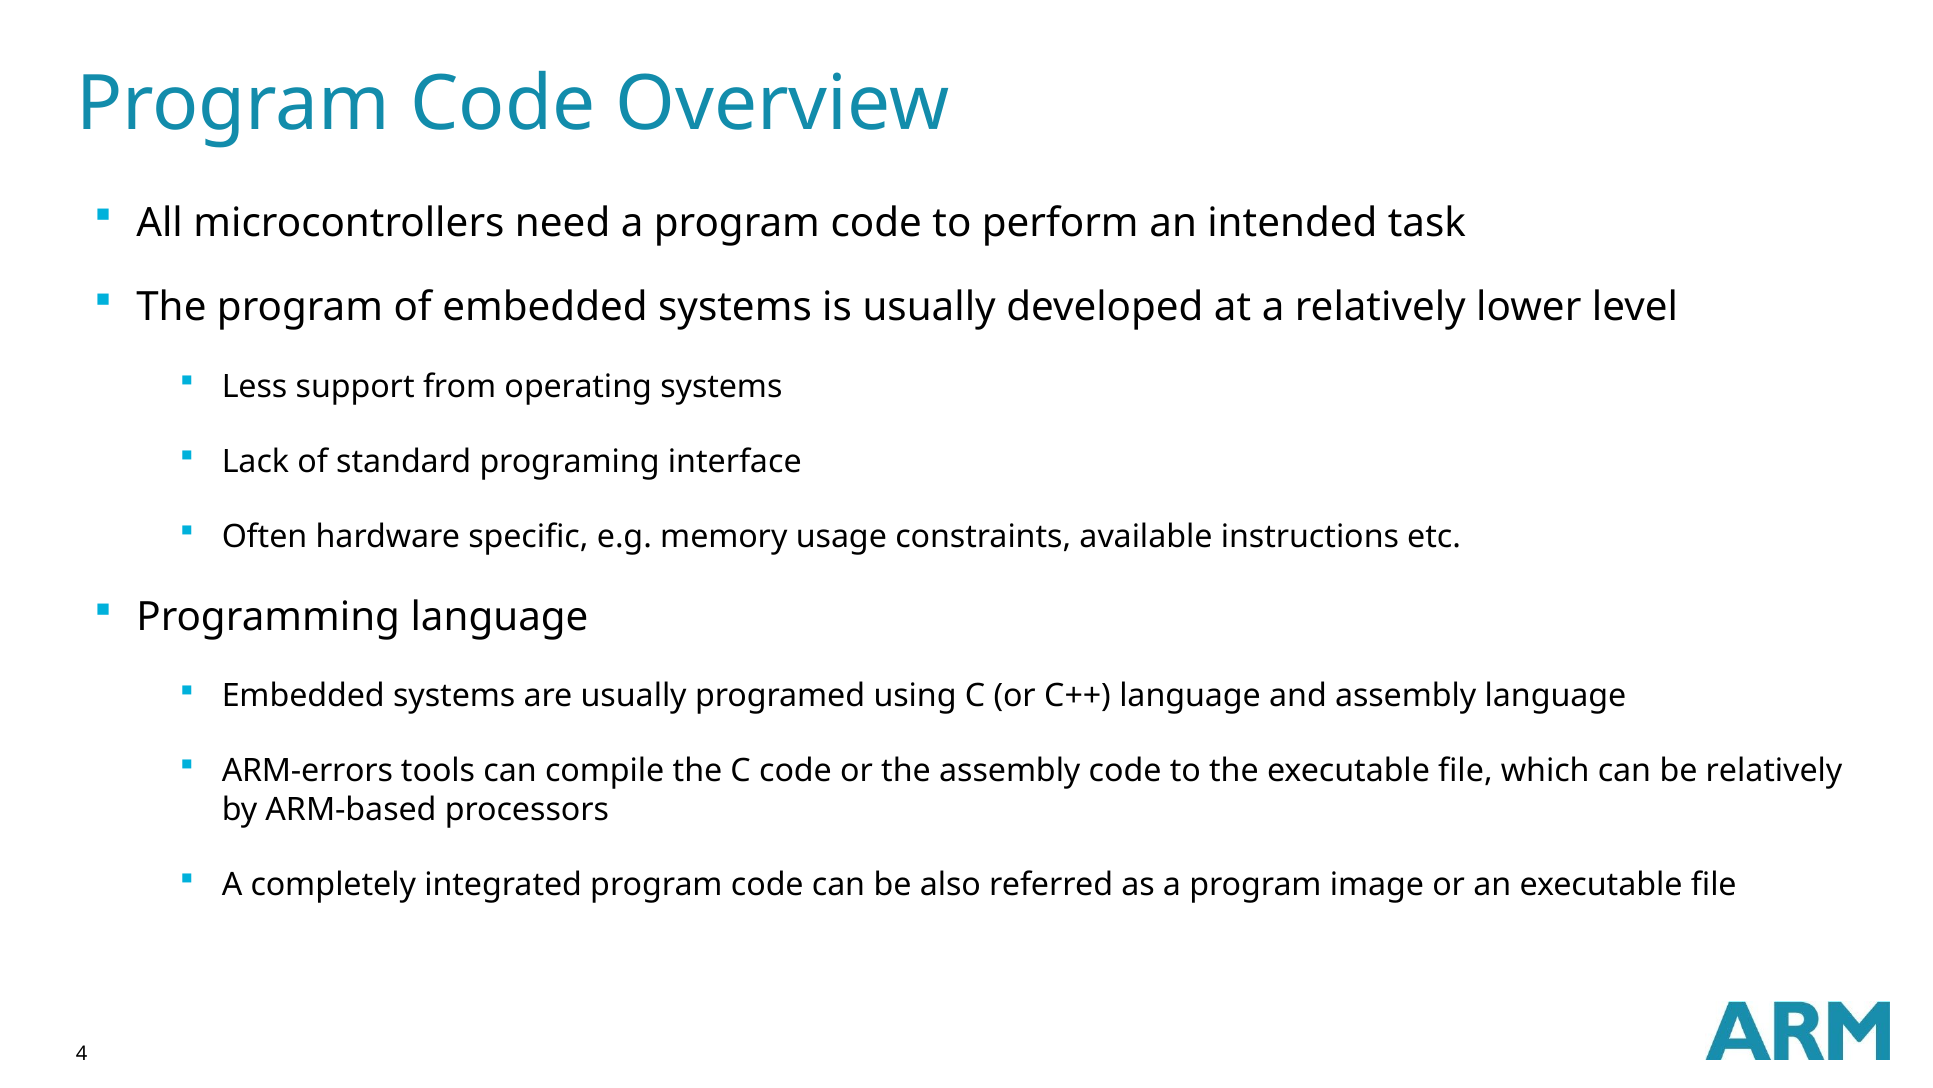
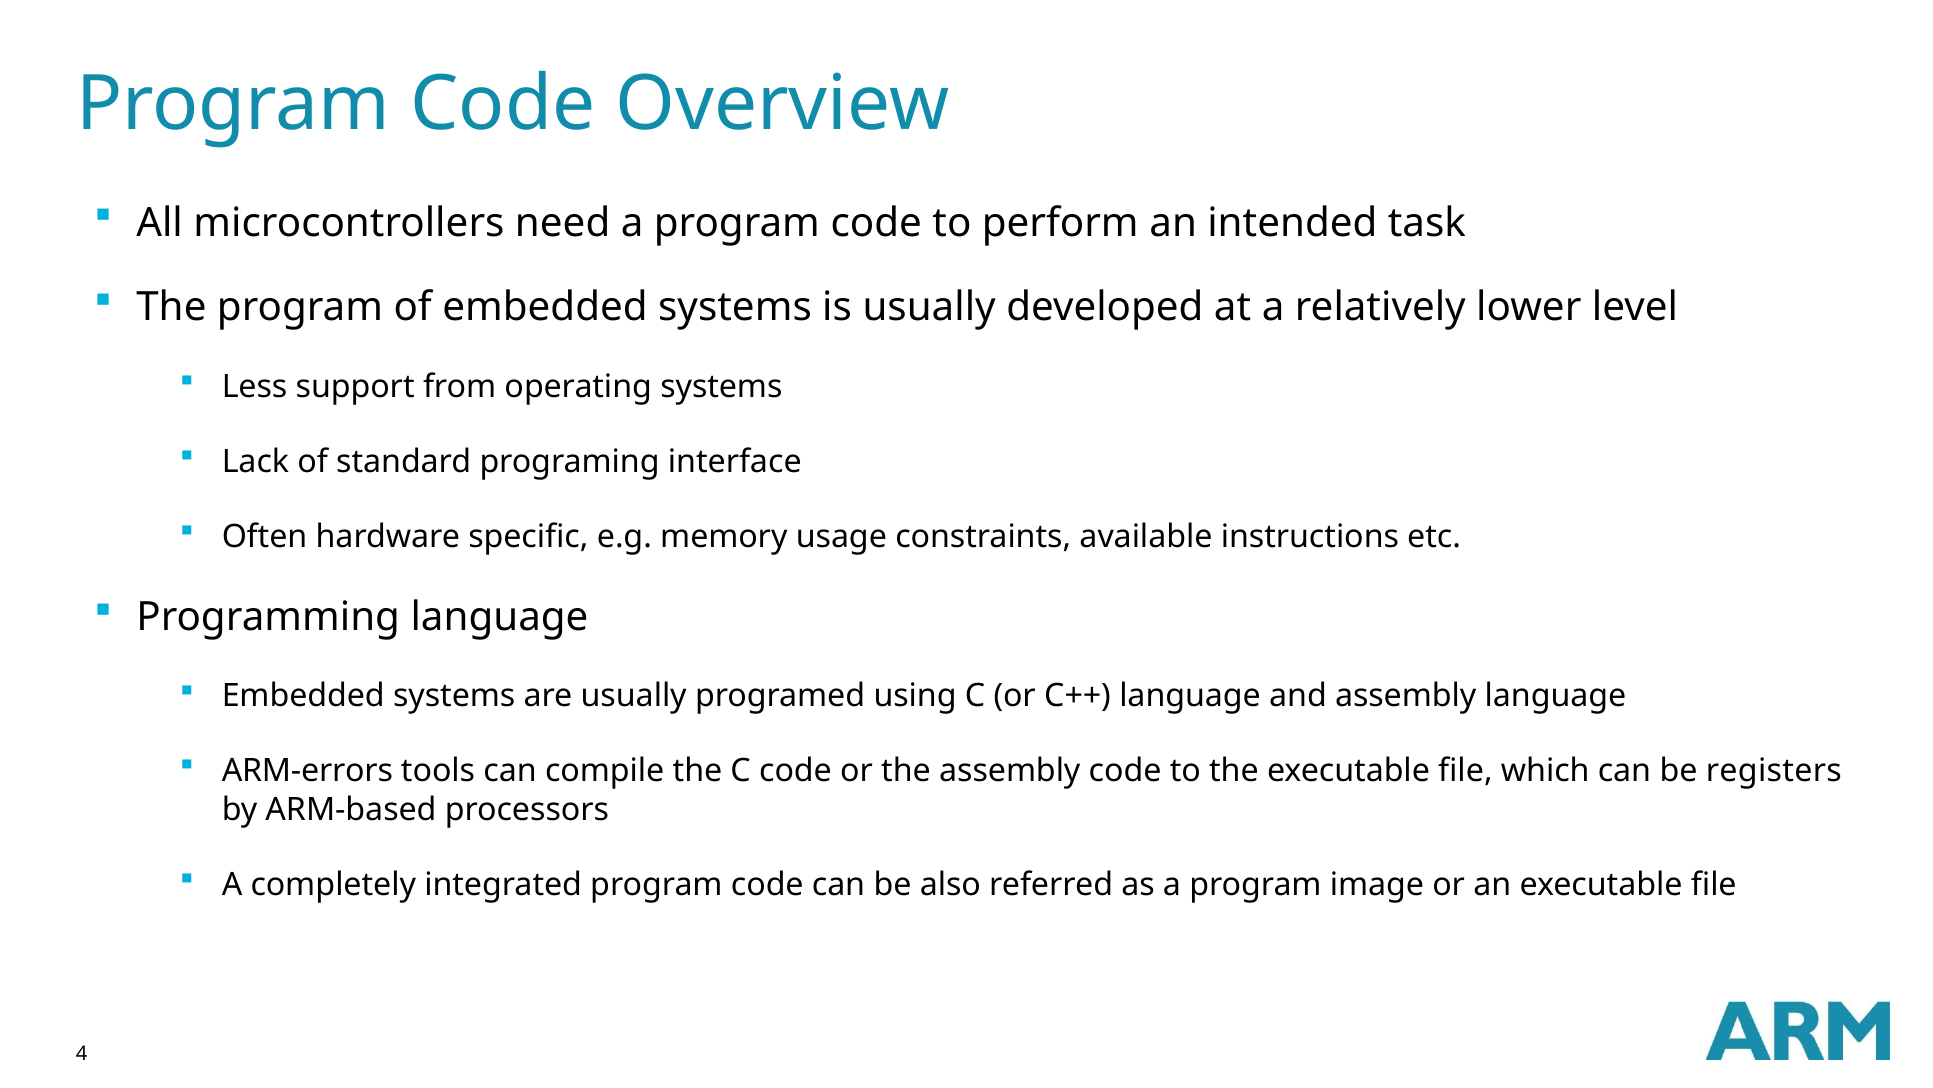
be relatively: relatively -> registers
